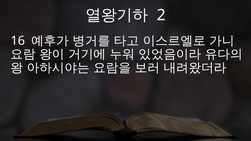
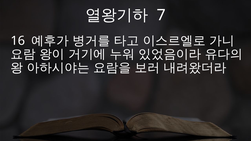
2: 2 -> 7
